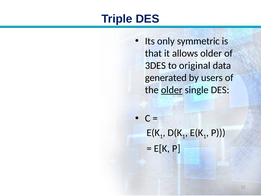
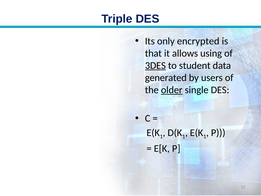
symmetric: symmetric -> encrypted
allows older: older -> using
3DES underline: none -> present
original: original -> student
